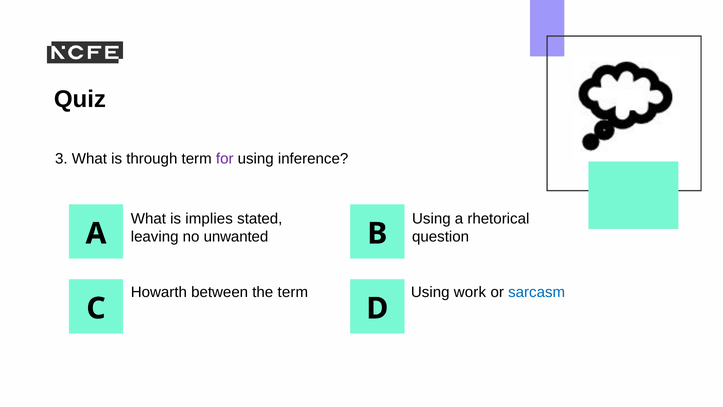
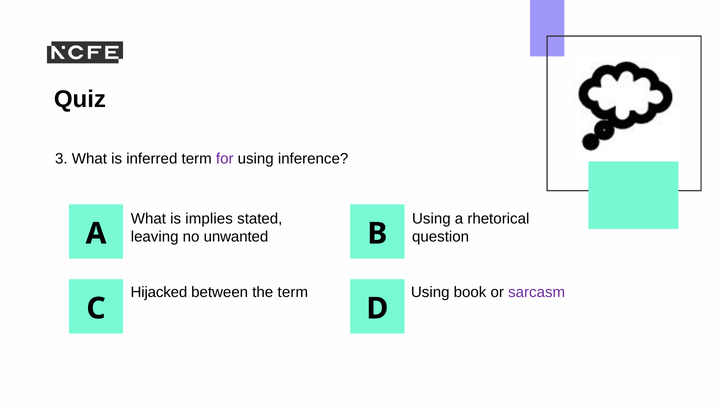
through: through -> inferred
Howarth: Howarth -> Hijacked
work: work -> book
sarcasm colour: blue -> purple
